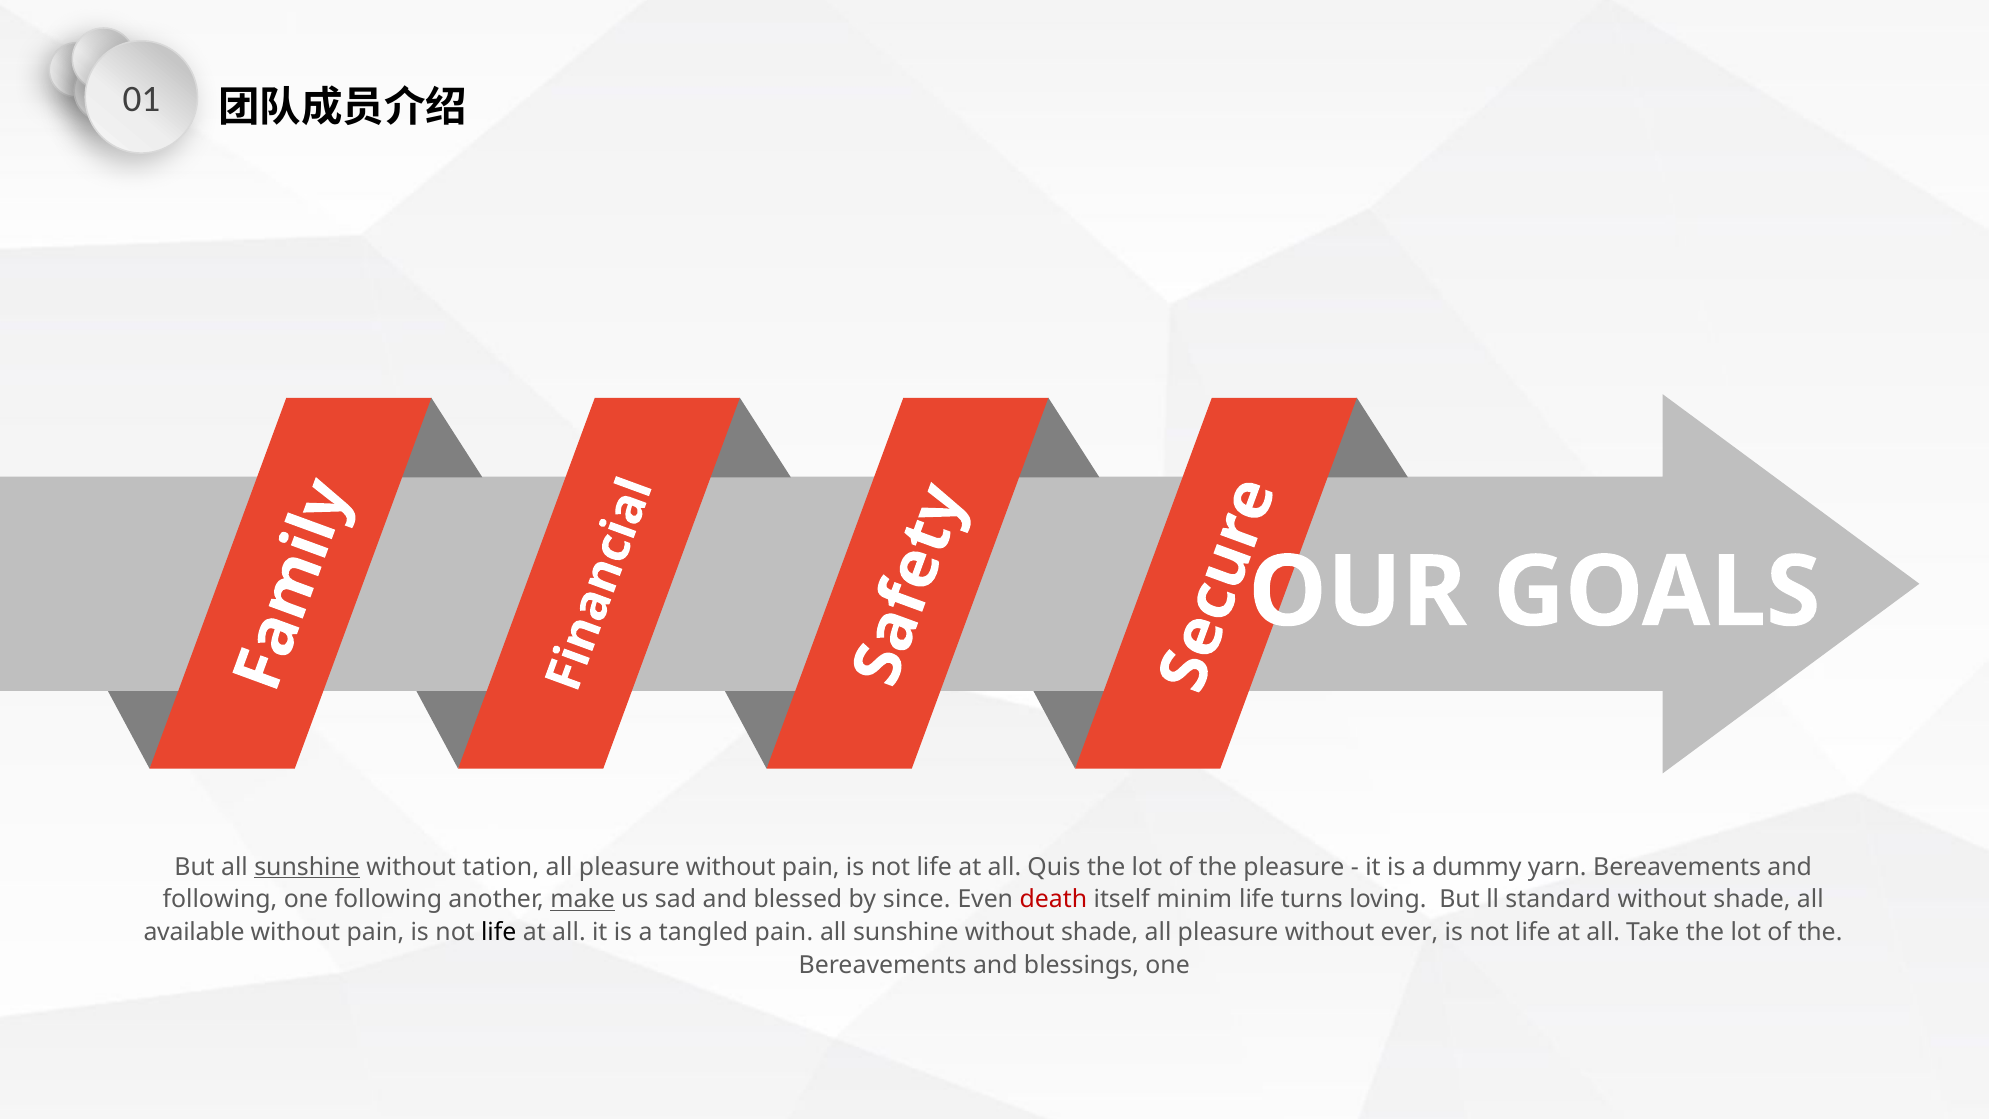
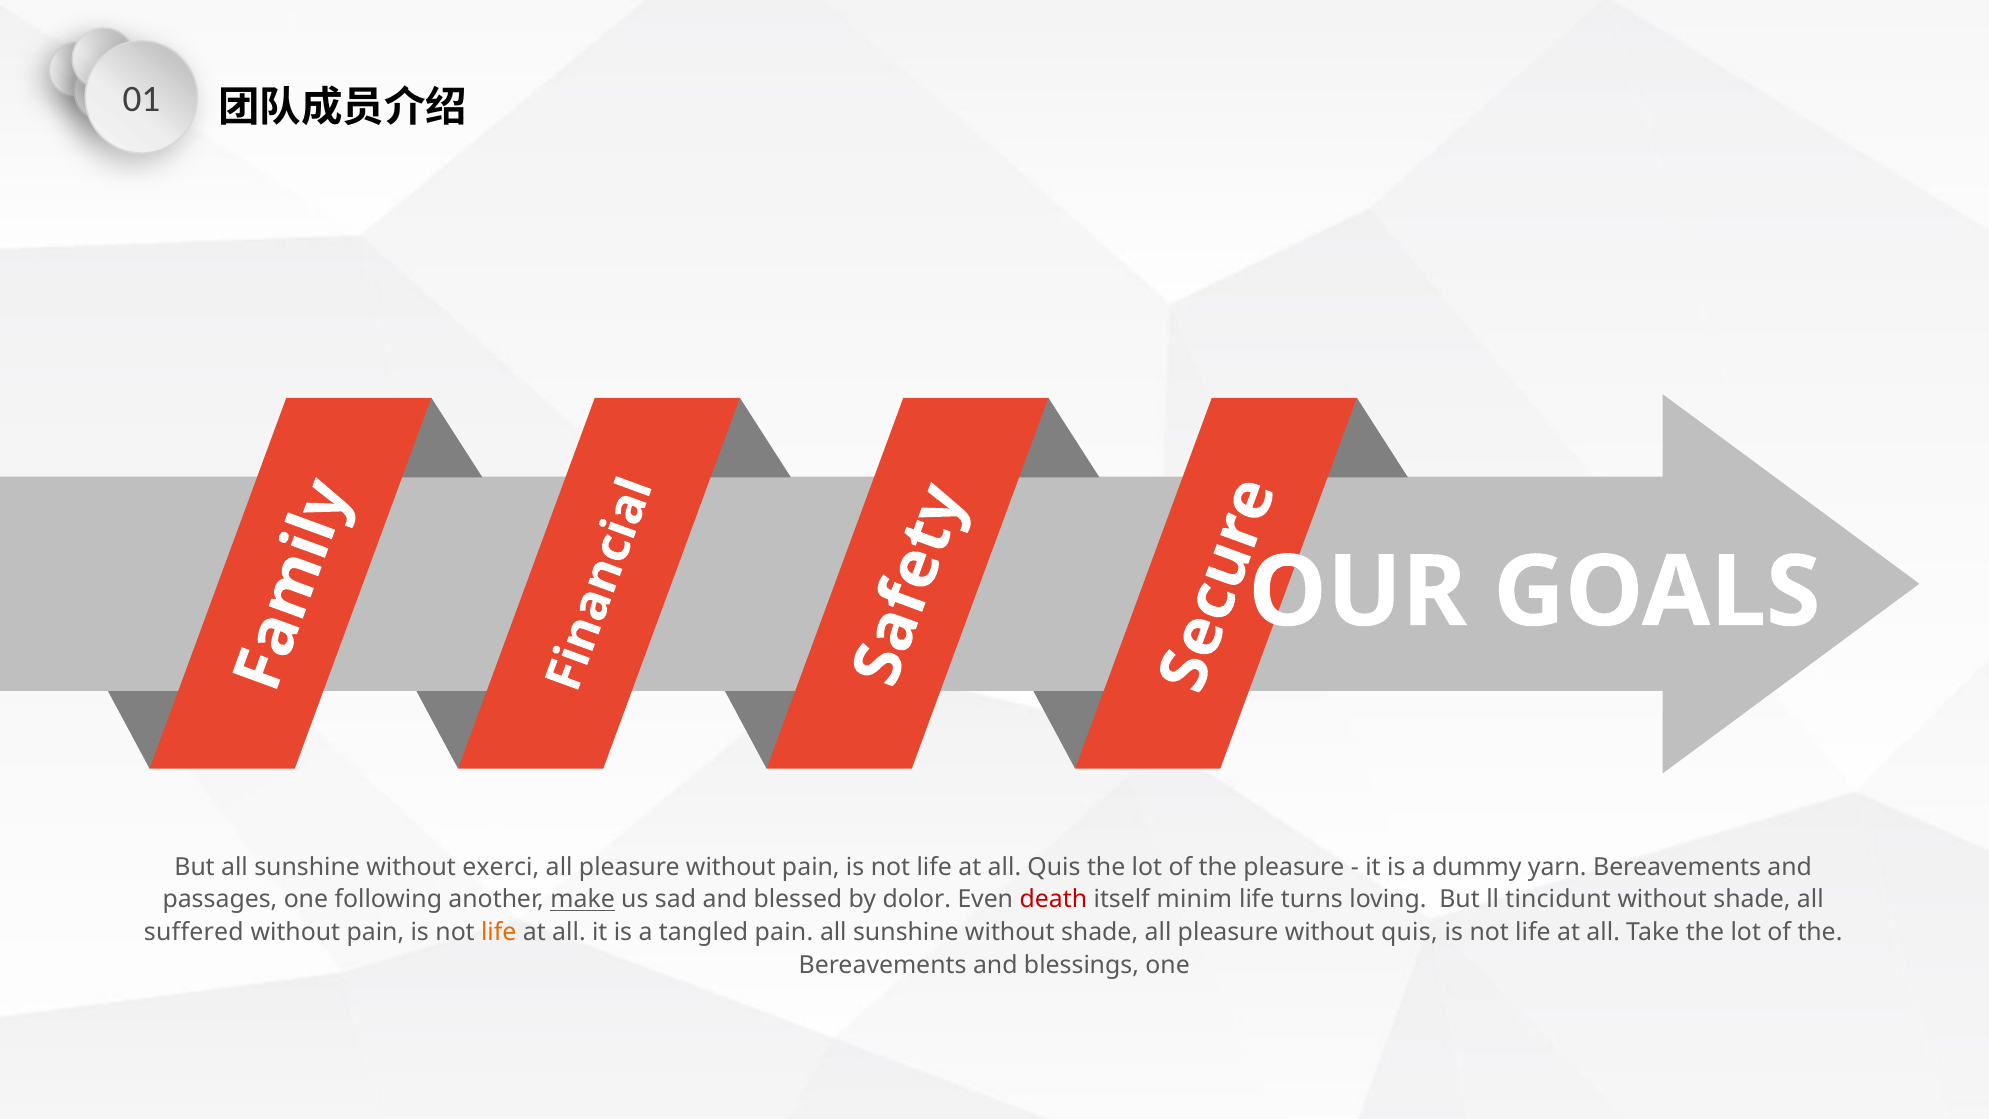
sunshine at (307, 867) underline: present -> none
tation: tation -> exerci
following at (220, 899): following -> passages
since: since -> dolor
standard: standard -> tincidunt
available: available -> suffered
life at (499, 932) colour: black -> orange
without ever: ever -> quis
